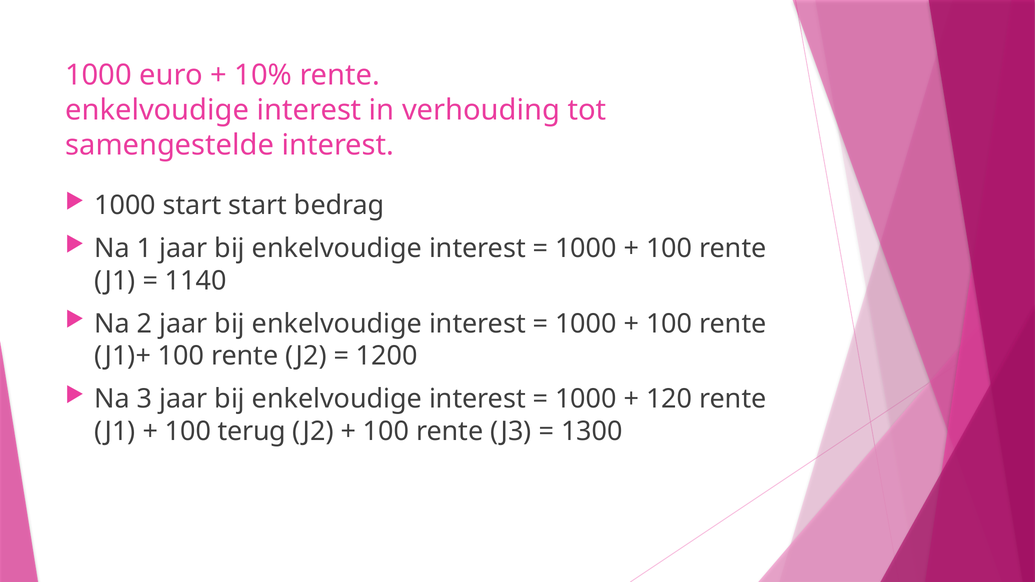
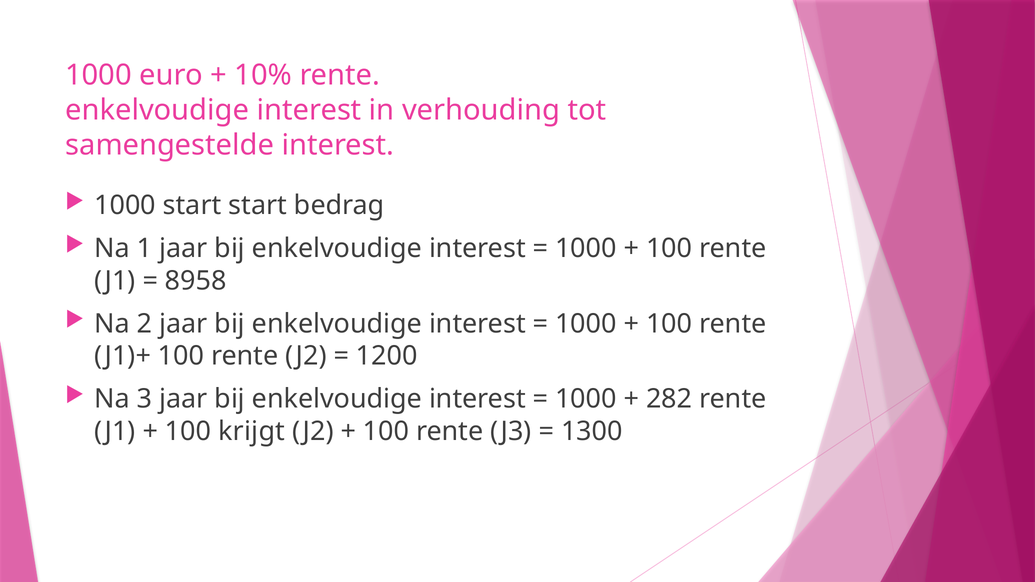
1140: 1140 -> 8958
120: 120 -> 282
terug: terug -> krijgt
